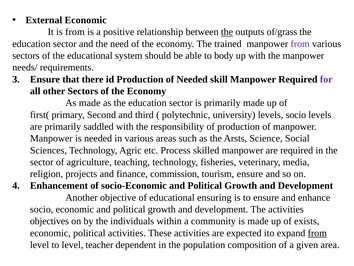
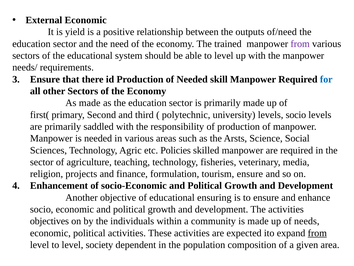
is from: from -> yield
the at (227, 32) underline: present -> none
of/grass: of/grass -> of/need
able to body: body -> level
for colour: purple -> blue
Process: Process -> Policies
commission: commission -> formulation
exists: exists -> needs
teacher: teacher -> society
